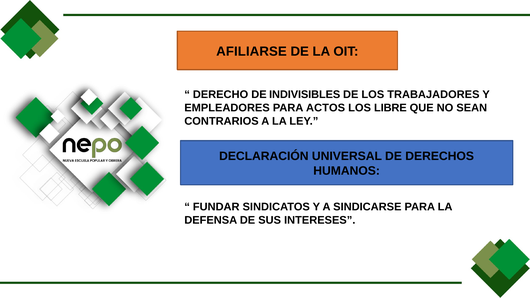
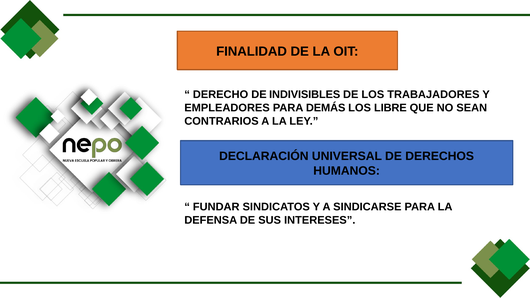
AFILIARSE: AFILIARSE -> FINALIDAD
ACTOS: ACTOS -> DEMÁS
